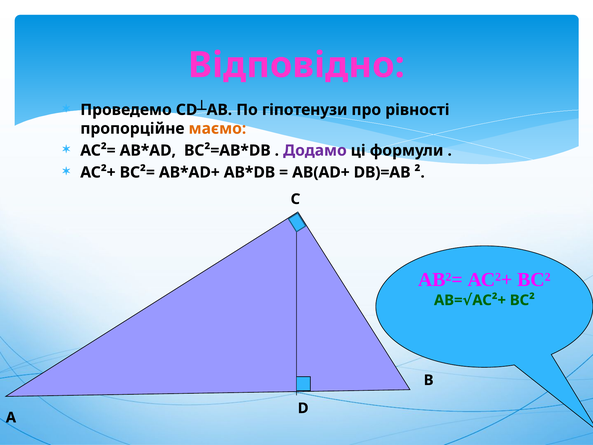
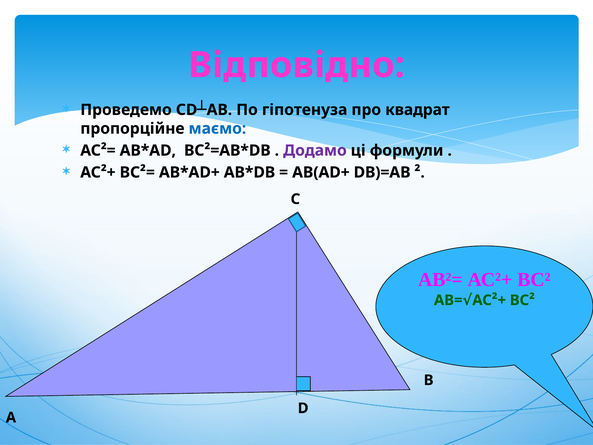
гіпотенузи: гіпотенузи -> гіпотенуза
рівності: рівності -> квадрат
маємо colour: orange -> blue
